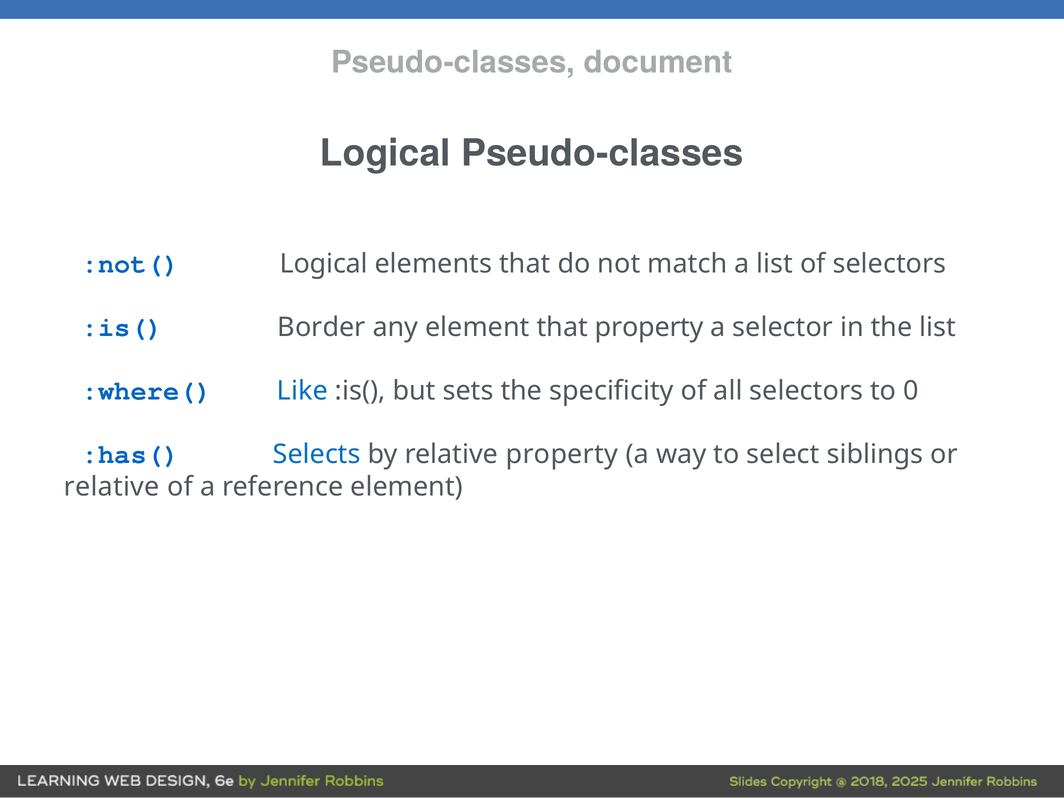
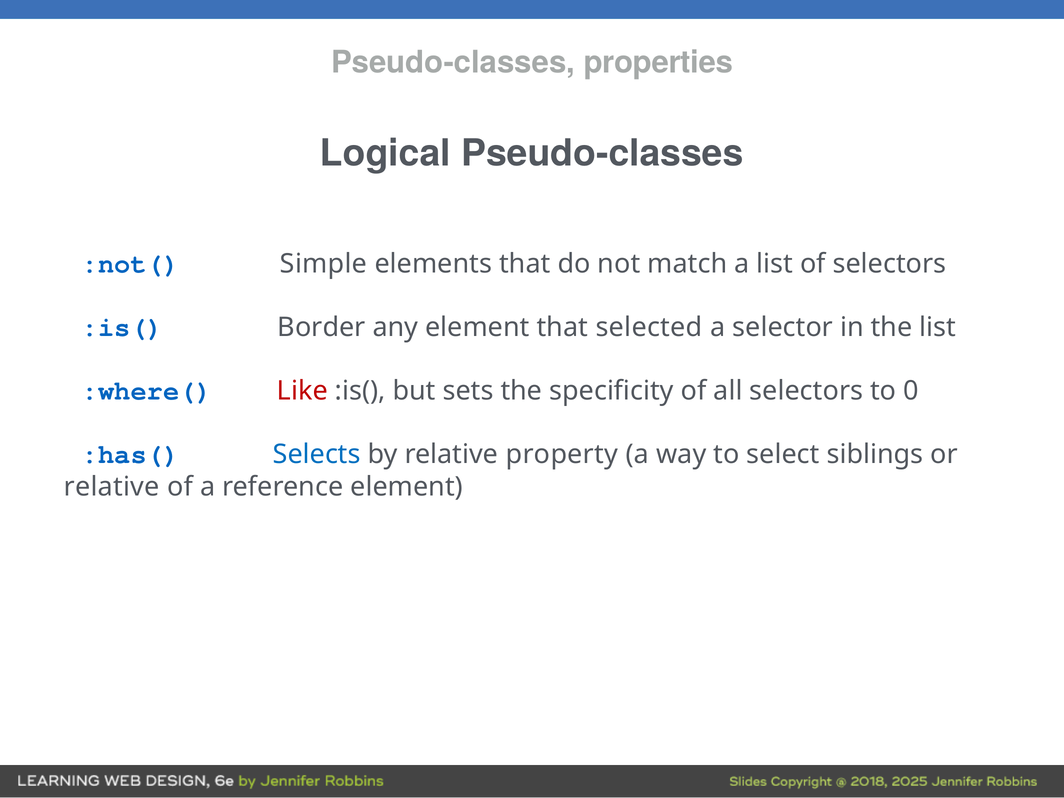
document: document -> properties
:not( Logical: Logical -> Simple
that property: property -> selected
Like colour: blue -> red
